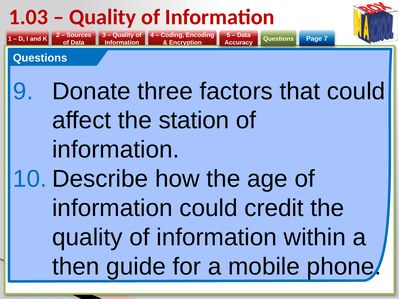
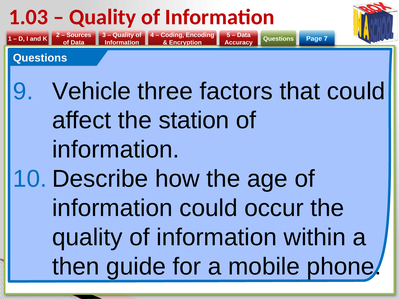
Donate: Donate -> Vehicle
credit: credit -> occur
